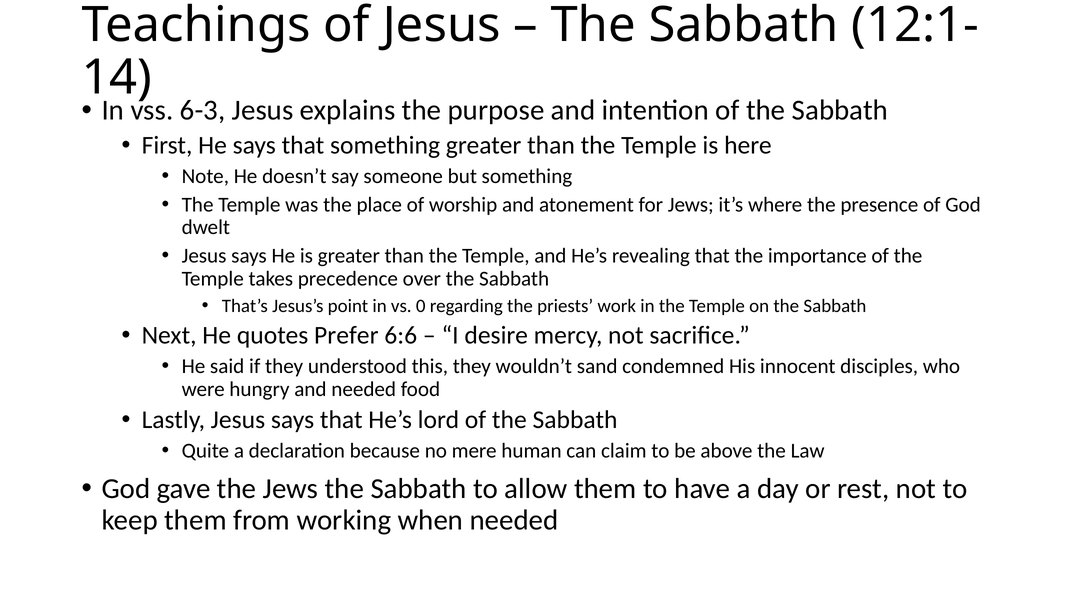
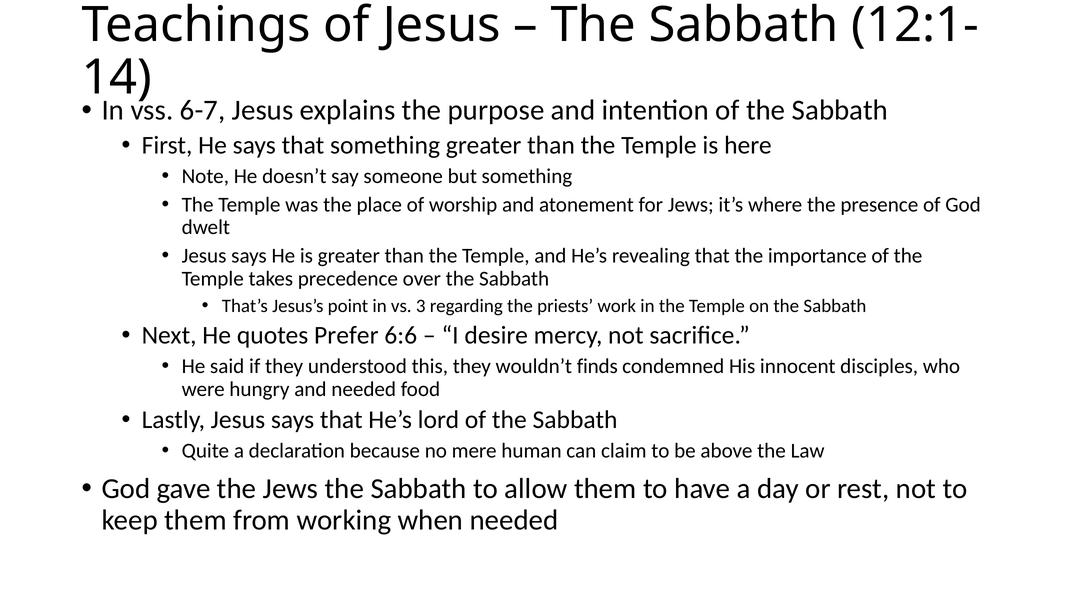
6-3: 6-3 -> 6-7
0: 0 -> 3
sand: sand -> finds
